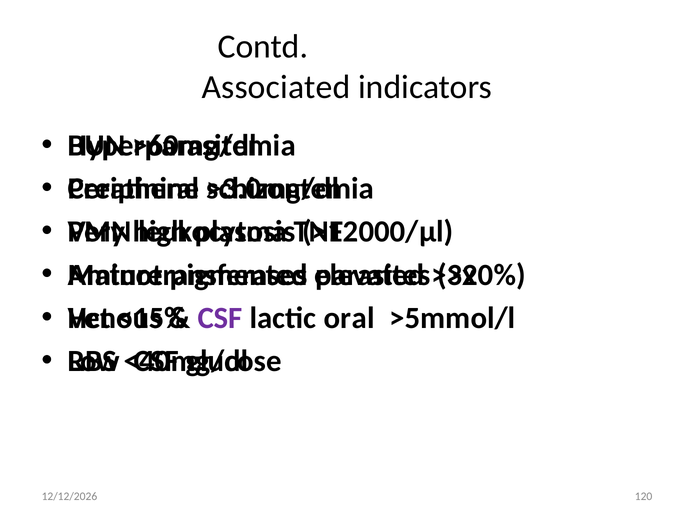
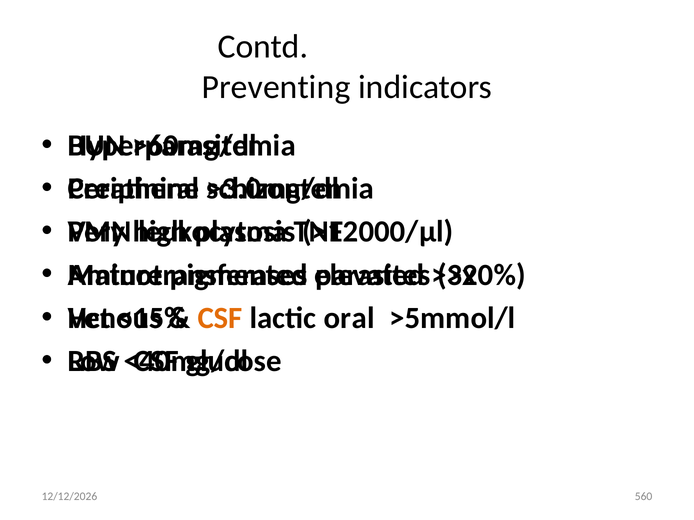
Associated: Associated -> Preventing
CSF at (220, 318) colour: purple -> orange
120: 120 -> 560
